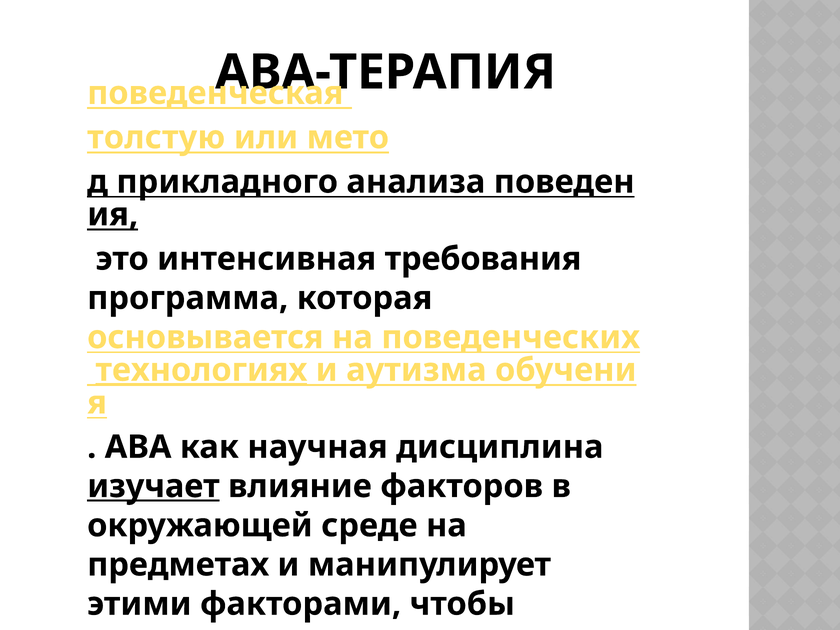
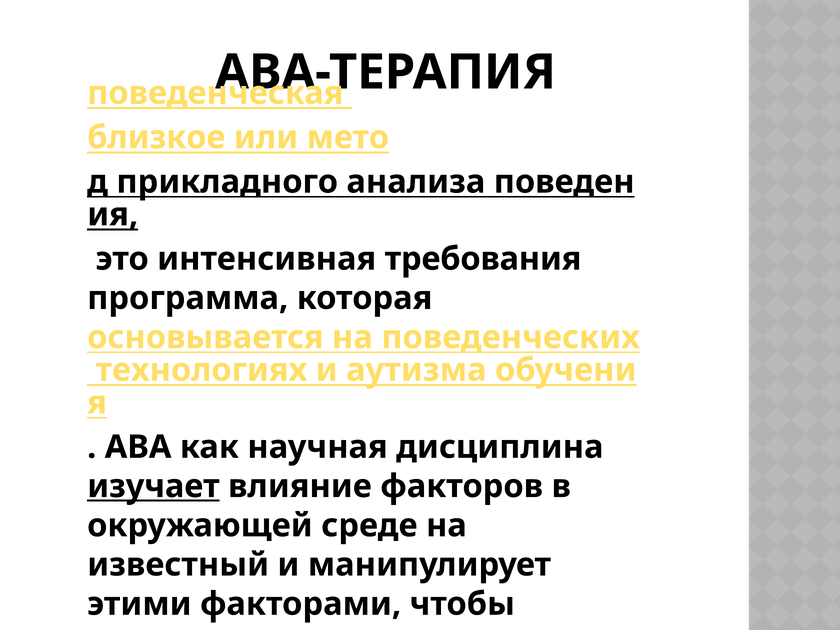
толстую: толстую -> близкое
технологиях underline: present -> none
предметах: предметах -> известный
